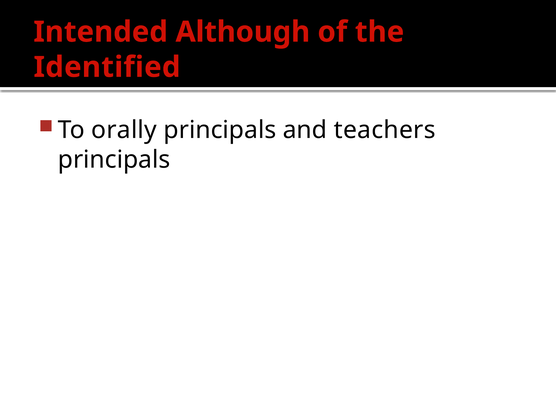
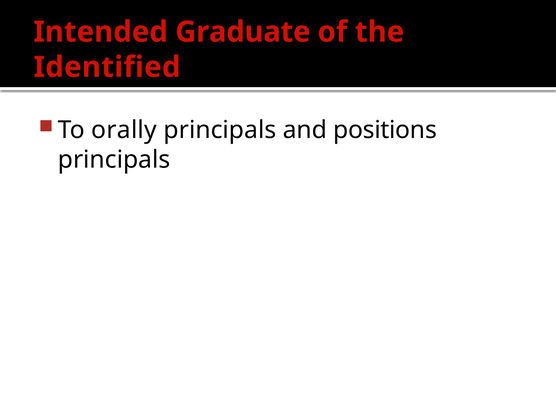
Although: Although -> Graduate
teachers: teachers -> positions
